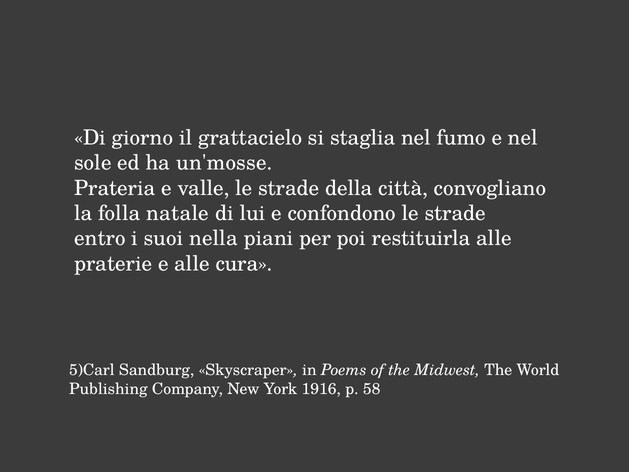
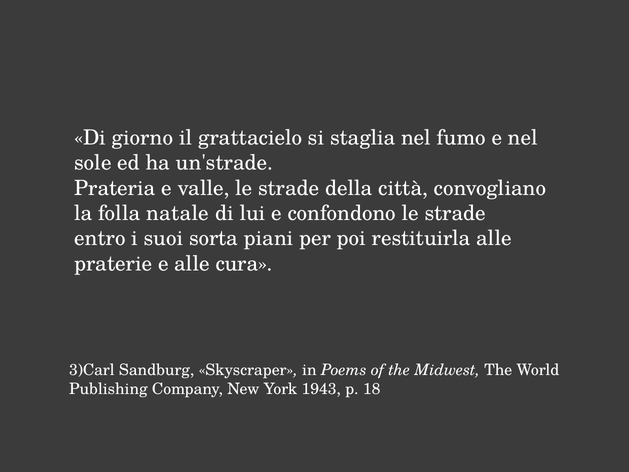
un'mosse: un'mosse -> un'strade
nella: nella -> sorta
5)Carl: 5)Carl -> 3)Carl
1916: 1916 -> 1943
58: 58 -> 18
